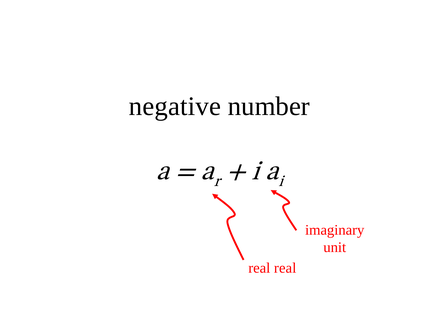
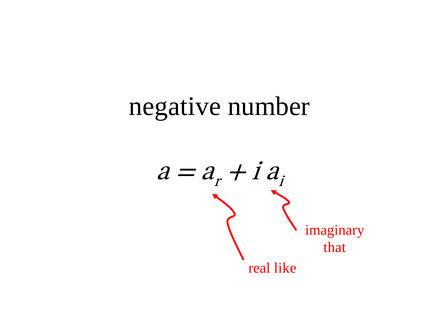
unit: unit -> that
real real: real -> like
